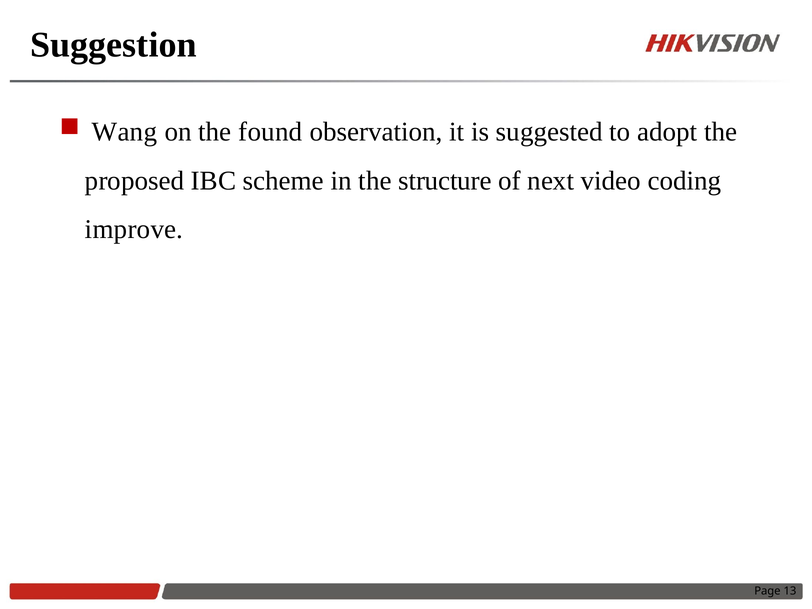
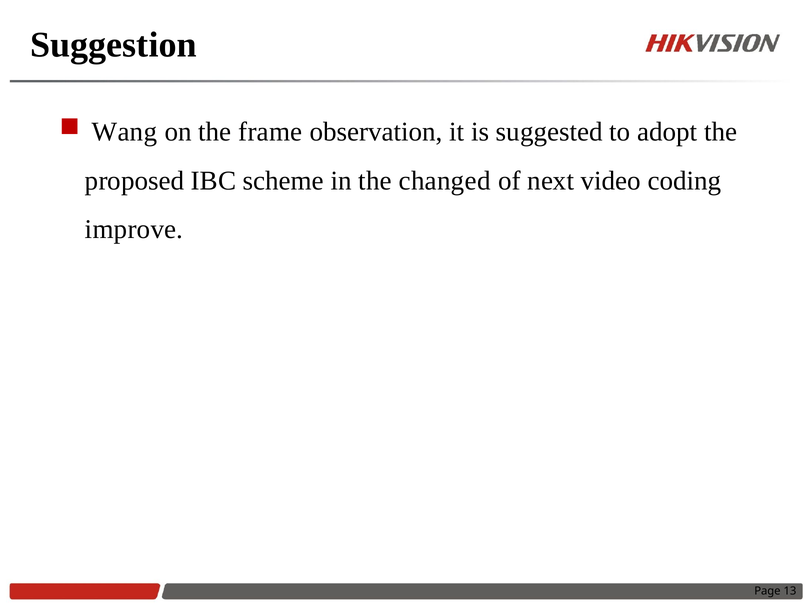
found: found -> frame
structure: structure -> changed
